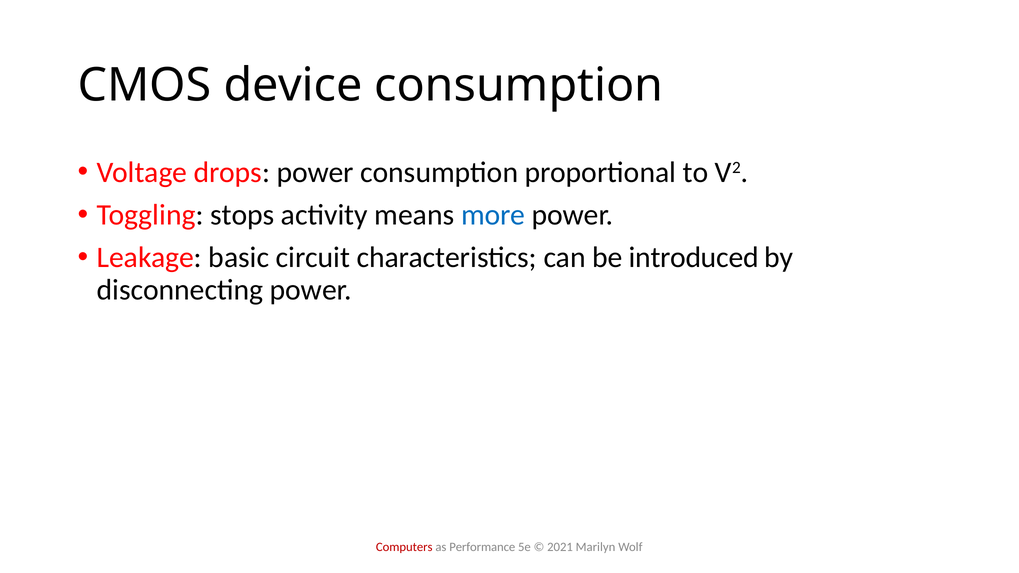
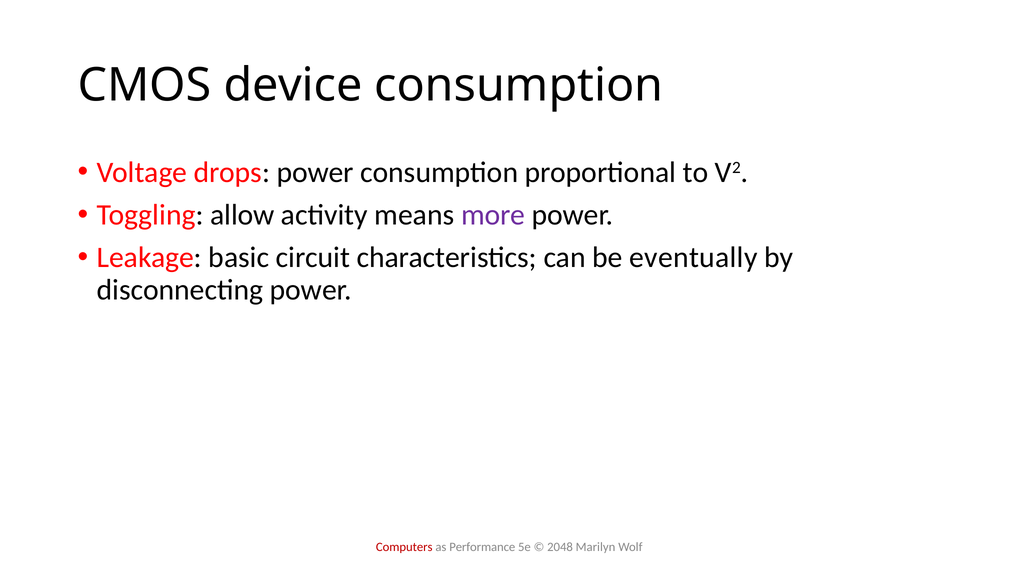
stops: stops -> allow
more colour: blue -> purple
introduced: introduced -> eventually
2021: 2021 -> 2048
